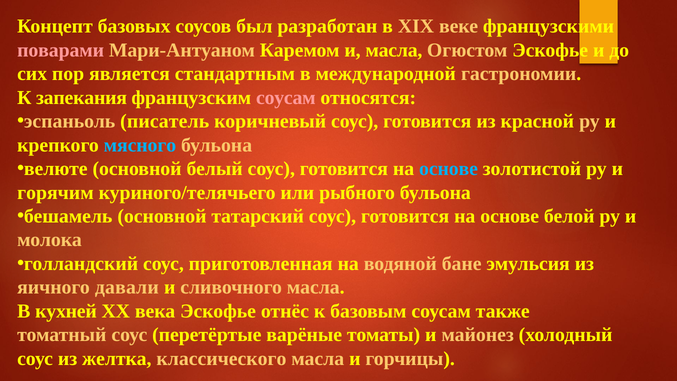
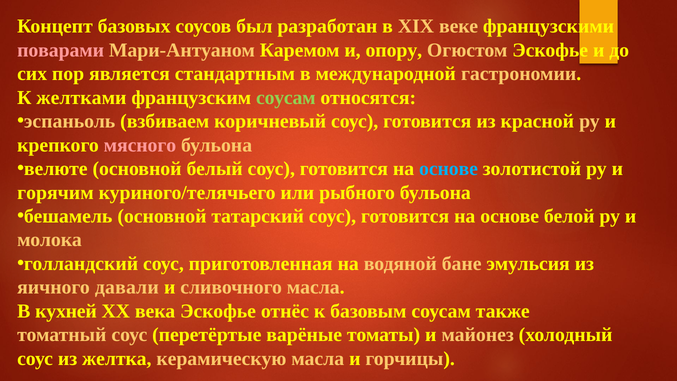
и масла: масла -> опору
запекания: запекания -> желтками
соусам at (286, 98) colour: pink -> light green
писатель: писатель -> взбиваем
мясного colour: light blue -> pink
классического: классического -> керамическую
